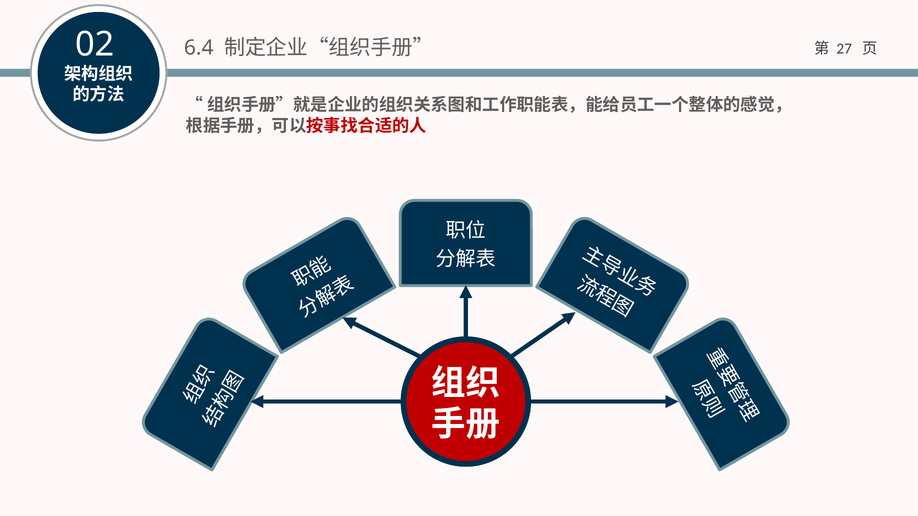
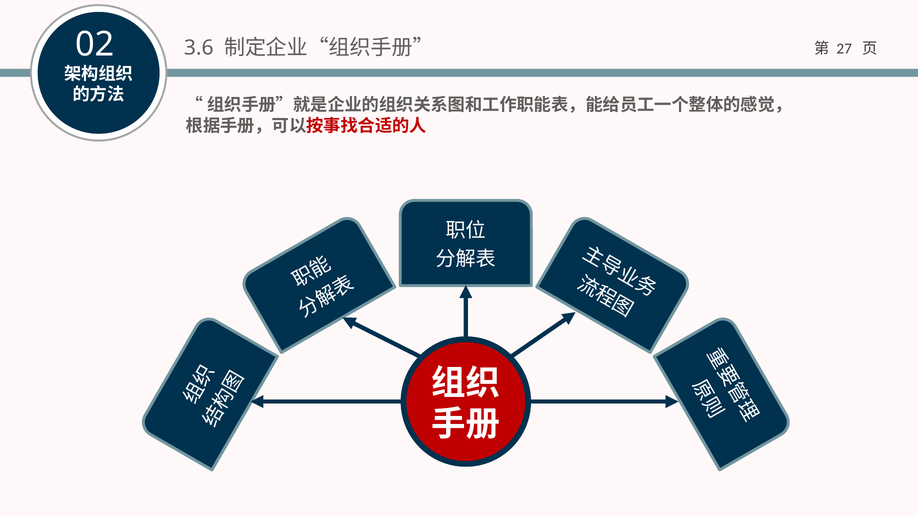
6.4: 6.4 -> 3.6
